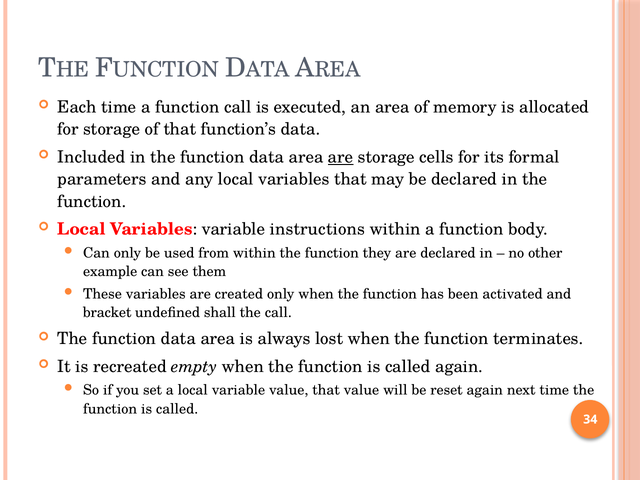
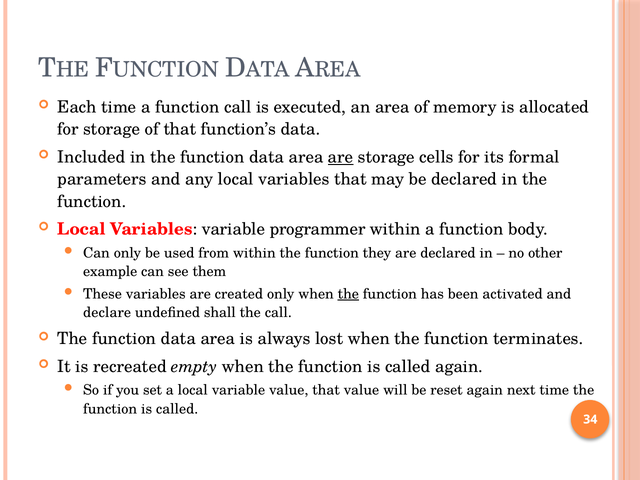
instructions: instructions -> programmer
the at (348, 294) underline: none -> present
bracket: bracket -> declare
